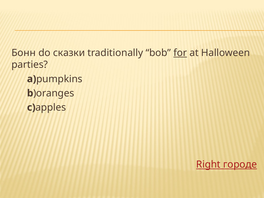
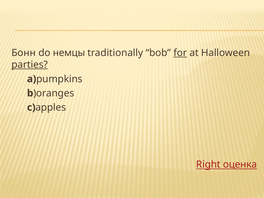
сказки: сказки -> немцы
parties underline: none -> present
городе: городе -> оценка
